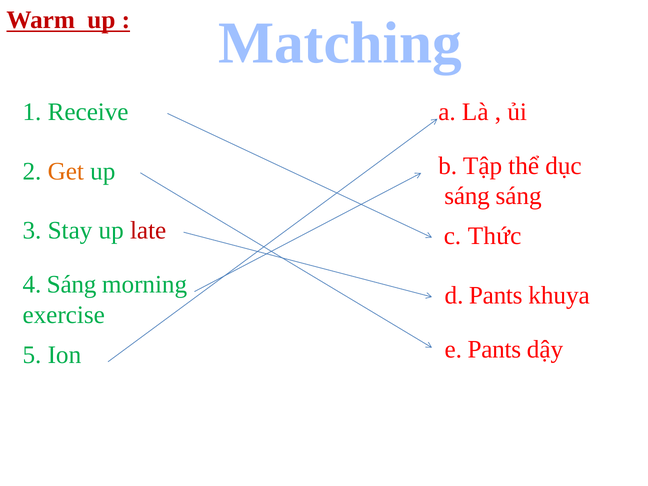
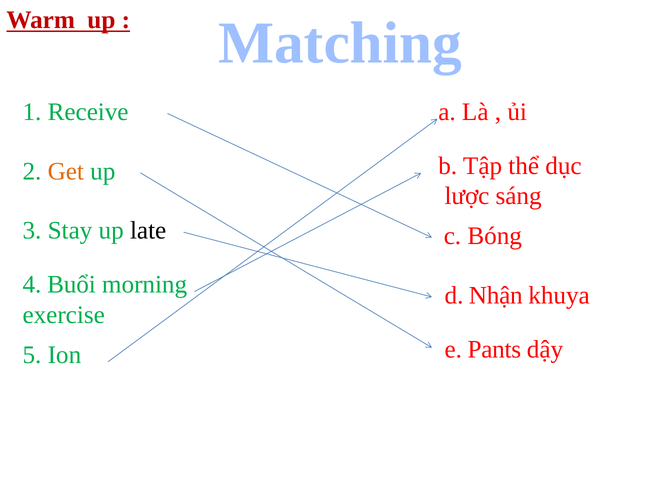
sáng at (467, 196): sáng -> lược
late colour: red -> black
Thức: Thức -> Bóng
4 Sáng: Sáng -> Buổi
d Pants: Pants -> Nhận
